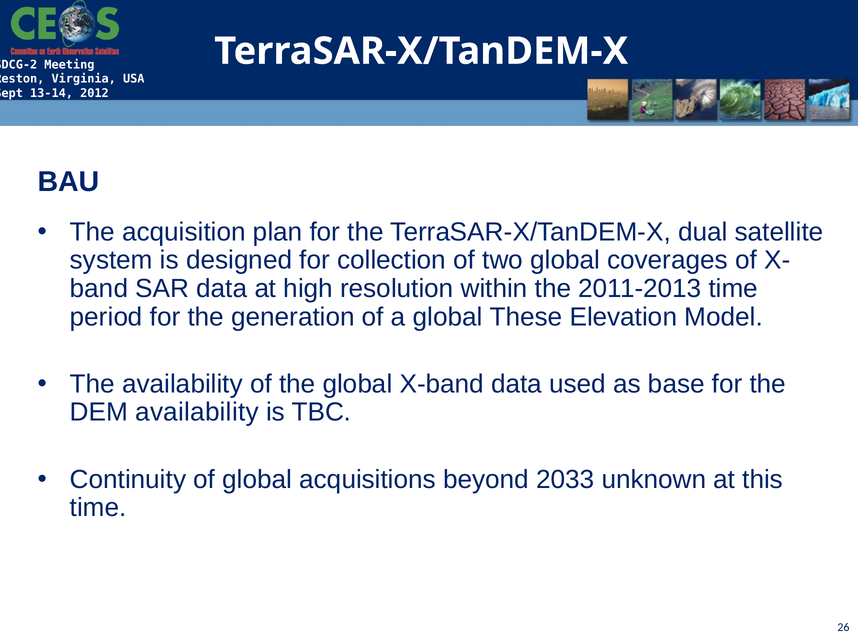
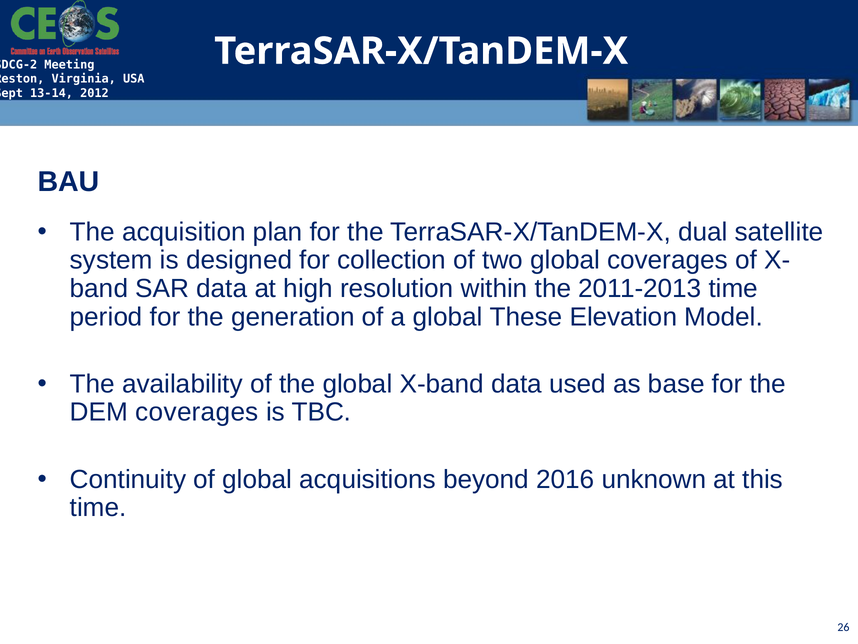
DEM availability: availability -> coverages
2033: 2033 -> 2016
